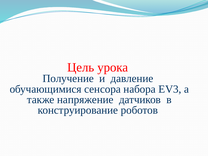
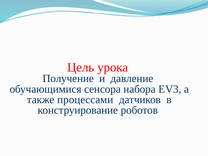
напряжение: напряжение -> процессами
